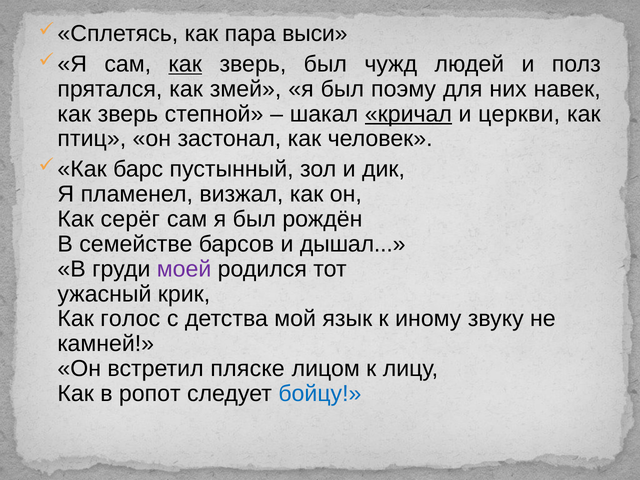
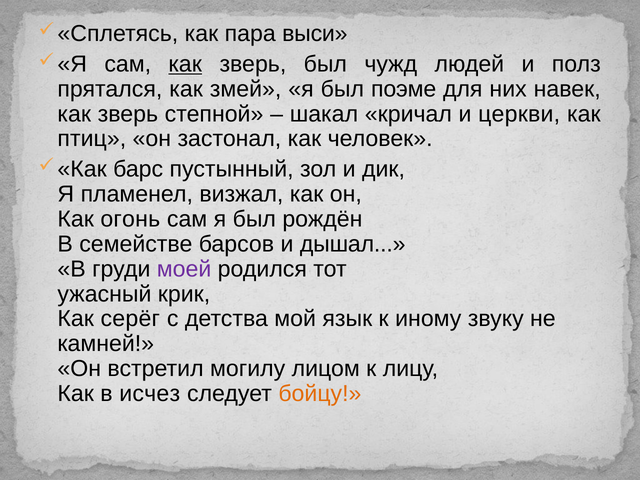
поэму: поэму -> поэме
кричал underline: present -> none
серёг: серёг -> огонь
голос: голос -> серёг
пляске: пляске -> могилу
ропот: ропот -> исчез
бойцу colour: blue -> orange
